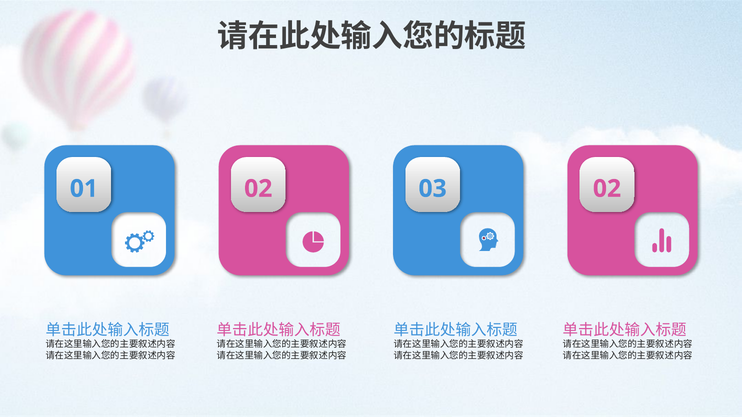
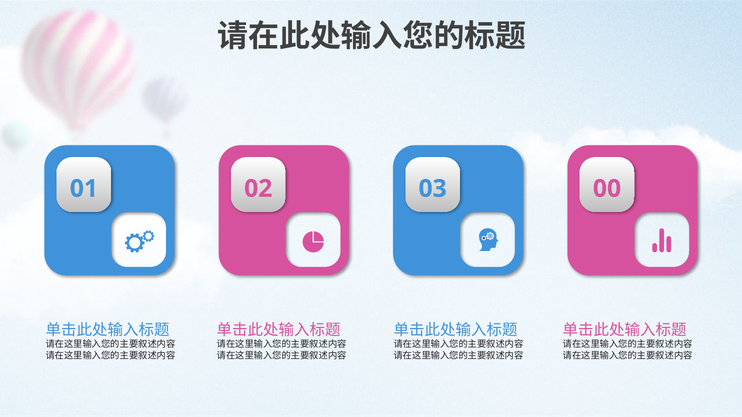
03 02: 02 -> 00
